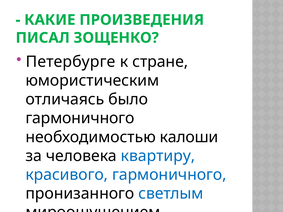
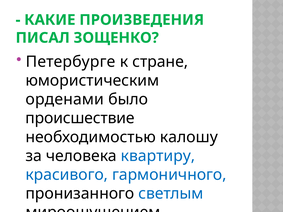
отличаясь: отличаясь -> орденами
гармоничного at (80, 118): гармоничного -> происшествие
калоши: калоши -> калошу
